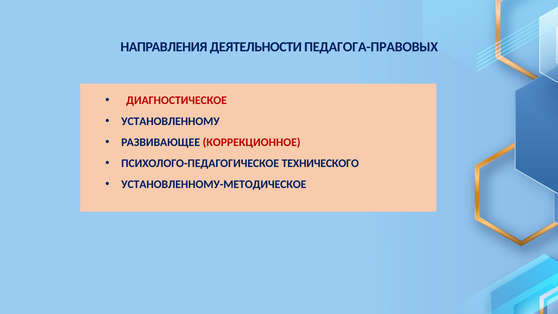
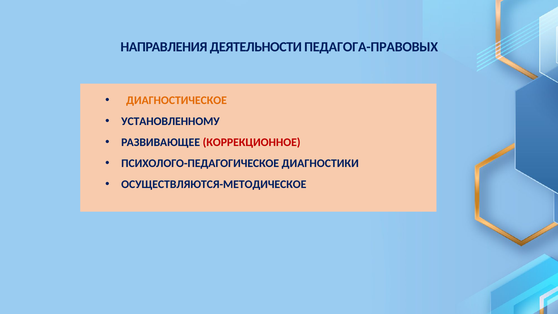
ДИАГНОСТИЧЕСКОЕ colour: red -> orange
ТЕХНИЧЕСКОГО: ТЕХНИЧЕСКОГО -> ДИАГНОСТИКИ
УСТАНОВЛЕННОМУ-МЕТОДИЧЕСКОЕ: УСТАНОВЛЕННОМУ-МЕТОДИЧЕСКОЕ -> ОСУЩЕСТВЛЯЮТСЯ-МЕТОДИЧЕСКОЕ
